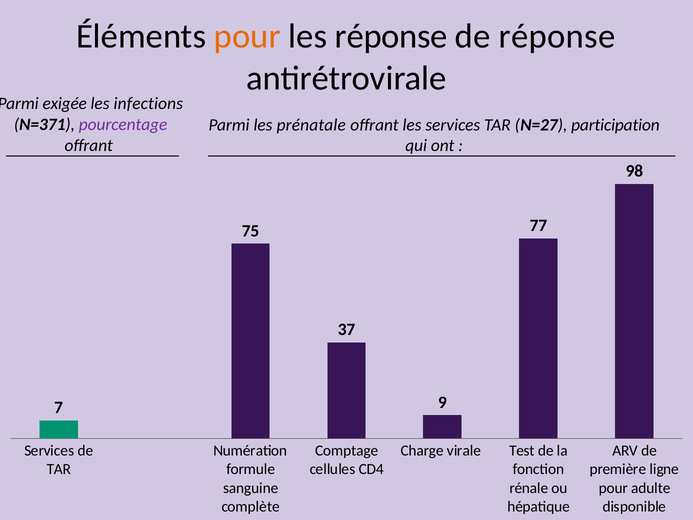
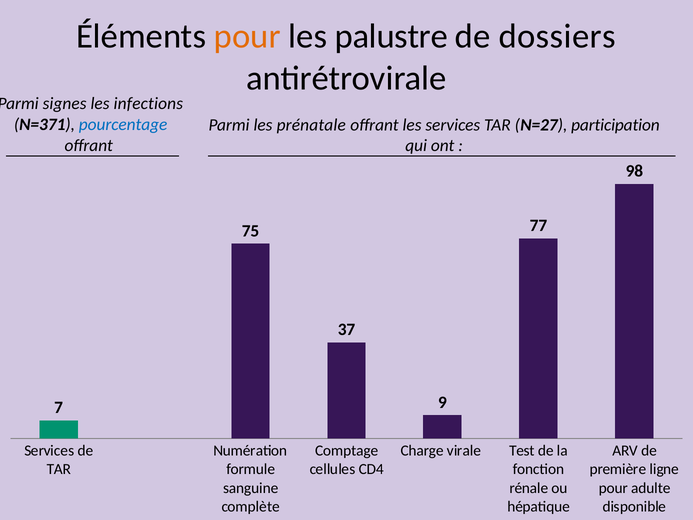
les réponse: réponse -> palustre
de réponse: réponse -> dossiers
exigée: exigée -> signes
pourcentage colour: purple -> blue
